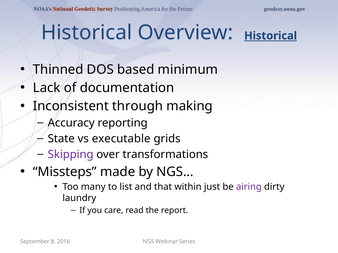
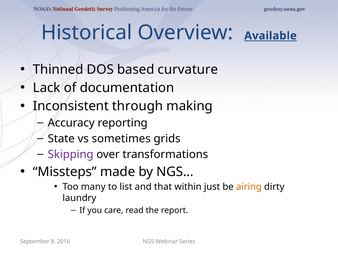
Overview Historical: Historical -> Available
minimum: minimum -> curvature
executable: executable -> sometimes
airing colour: purple -> orange
